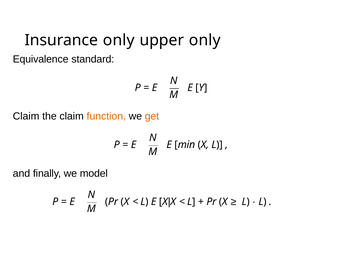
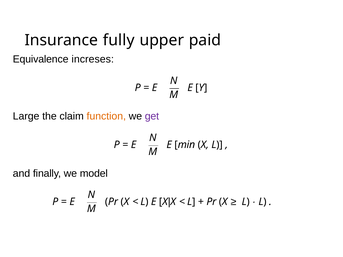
Insurance only: only -> fully
upper only: only -> paid
standard: standard -> increses
Claim at (26, 117): Claim -> Large
get colour: orange -> purple
